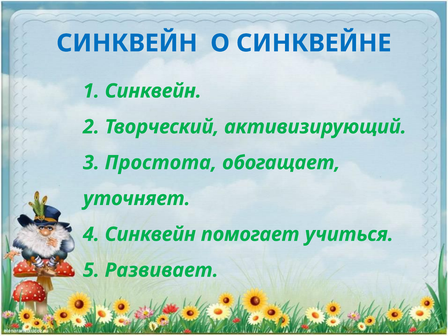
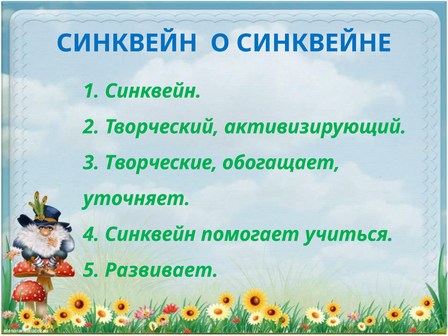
Простота: Простота -> Творческие
